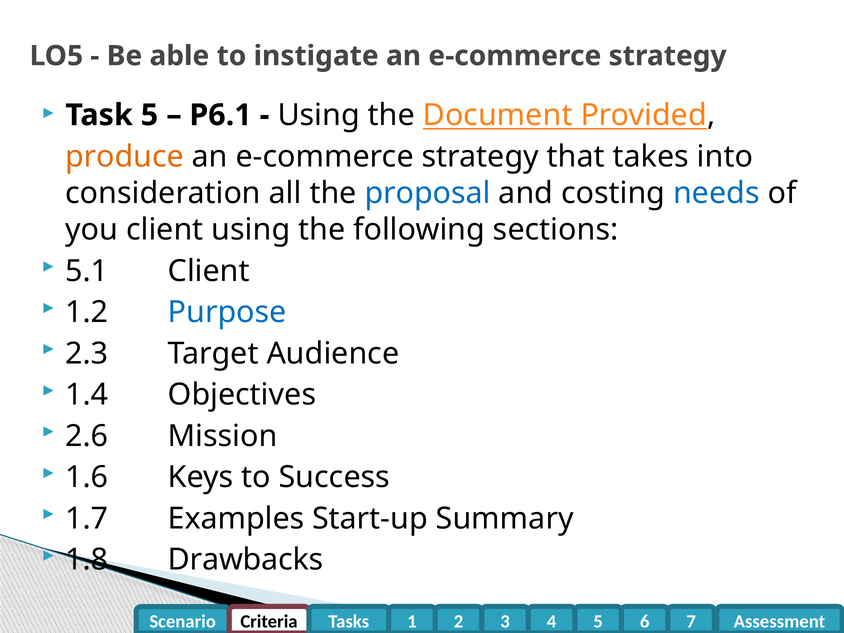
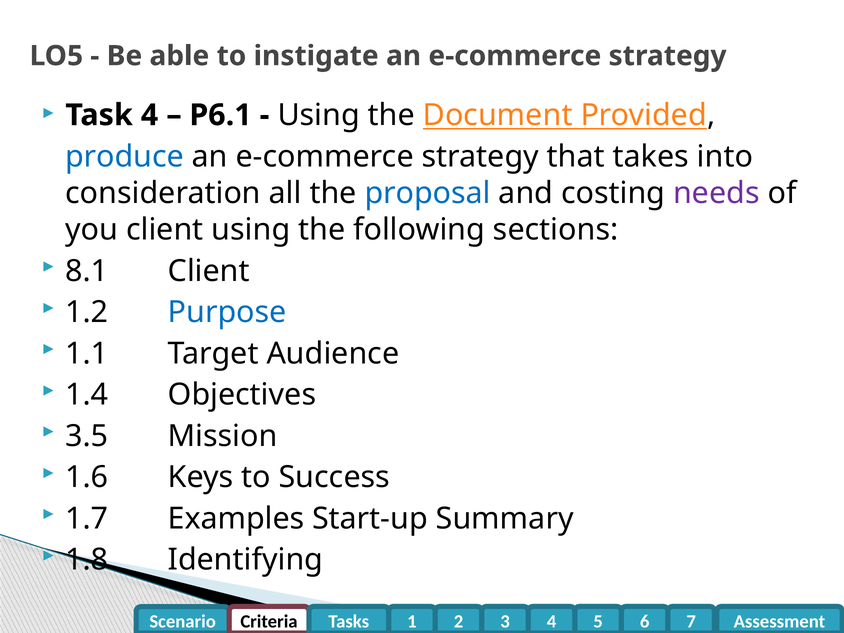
Task 5: 5 -> 4
produce colour: orange -> blue
needs colour: blue -> purple
5.1: 5.1 -> 8.1
2.3: 2.3 -> 1.1
2.6: 2.6 -> 3.5
Drawbacks: Drawbacks -> Identifying
